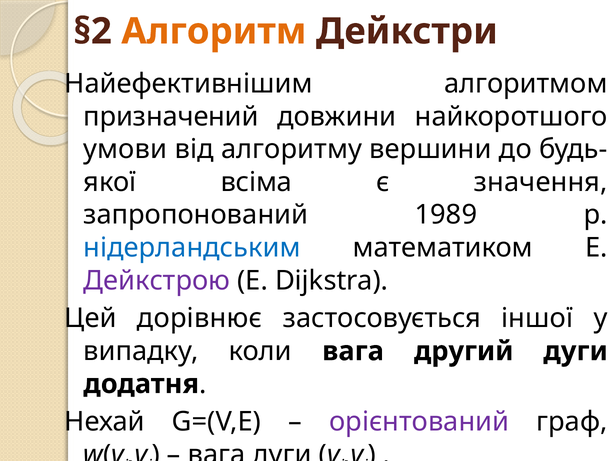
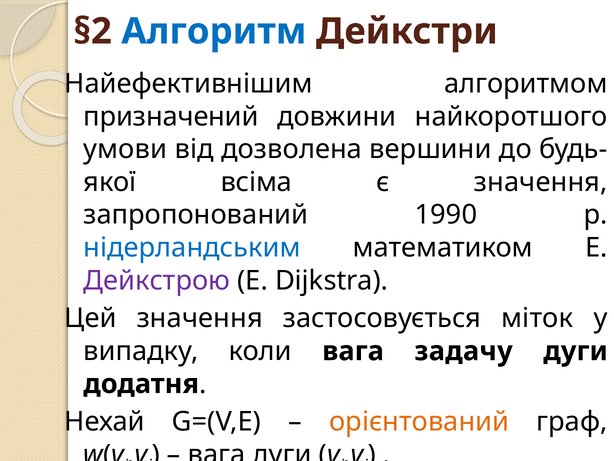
Алгоритм colour: orange -> blue
алгоритму: алгоритму -> дозволена
1989: 1989 -> 1990
Цей дорівнює: дорівнює -> значення
іншої: іншої -> міток
другий: другий -> задачу
орієнтований colour: purple -> orange
